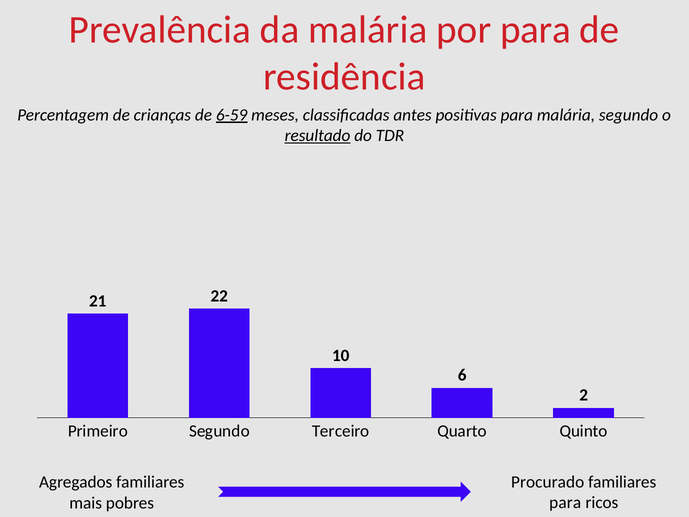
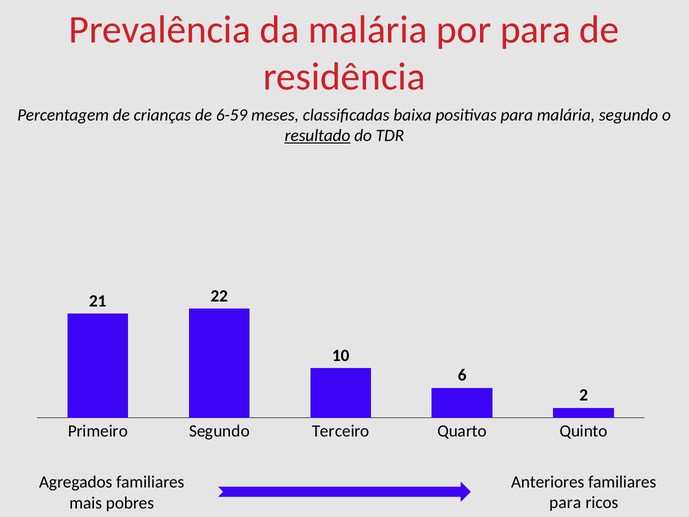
6-59 underline: present -> none
antes: antes -> baixa
Procurado: Procurado -> Anteriores
